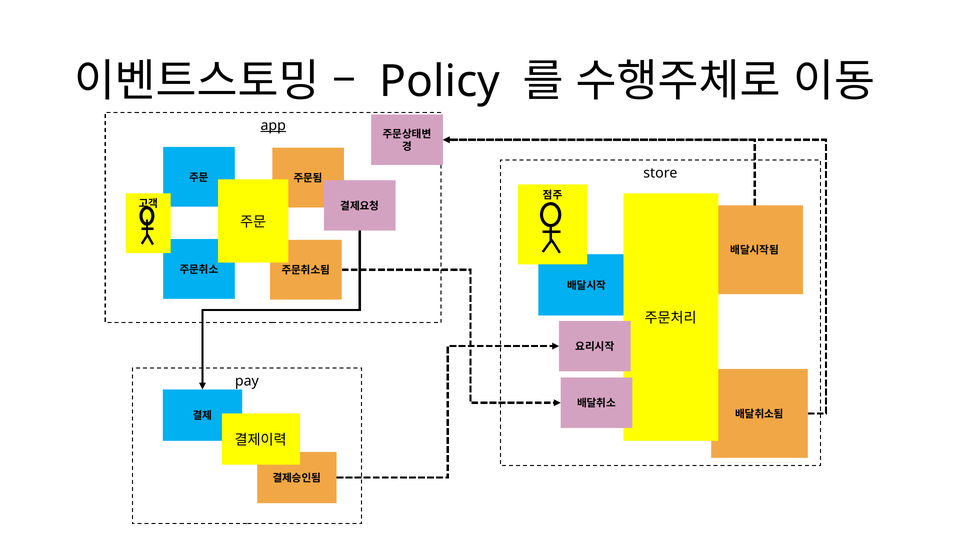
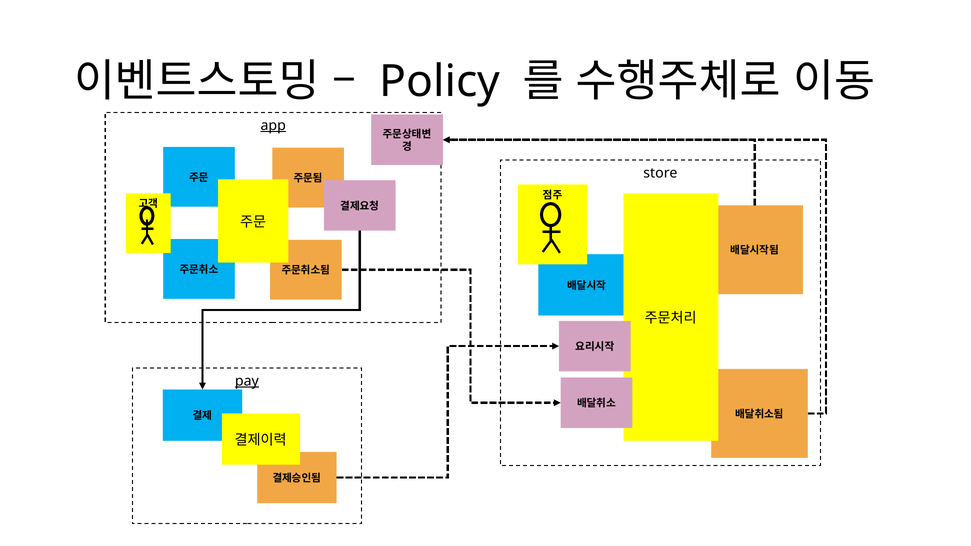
pay underline: none -> present
